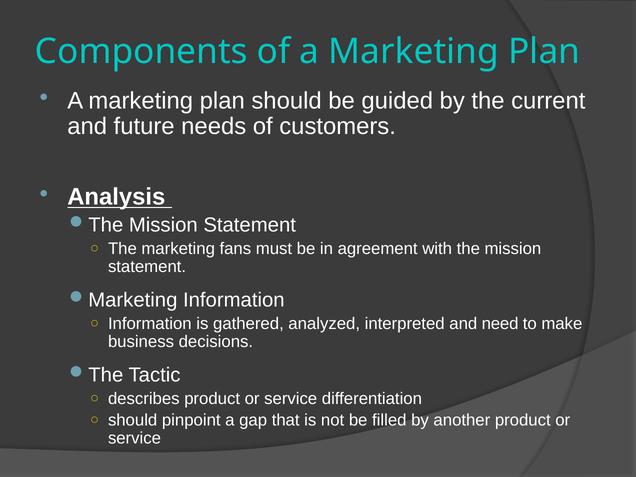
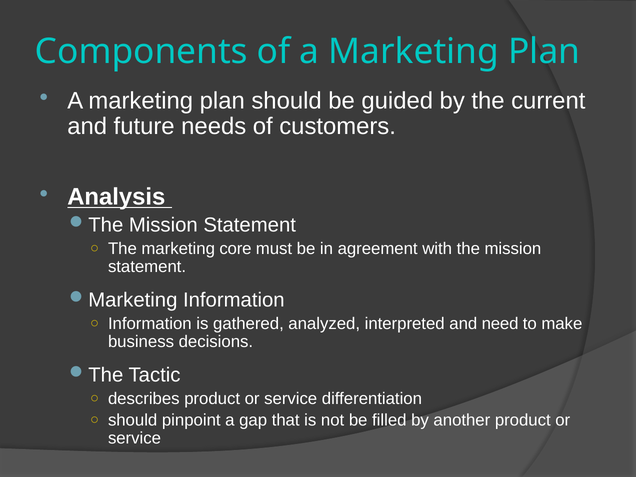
fans: fans -> core
